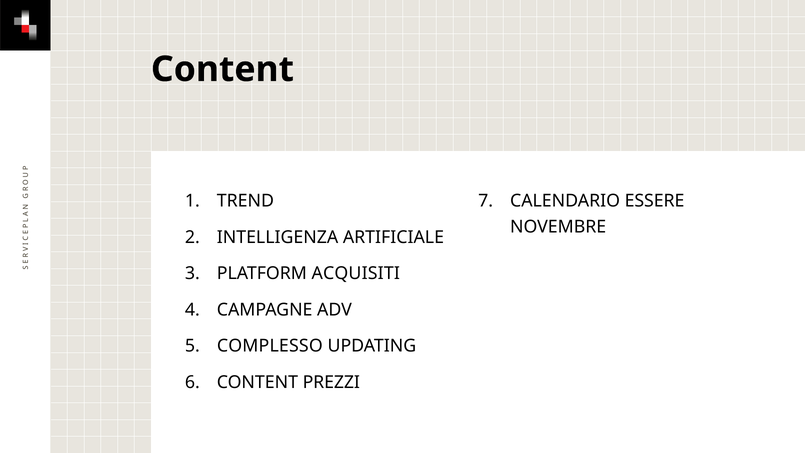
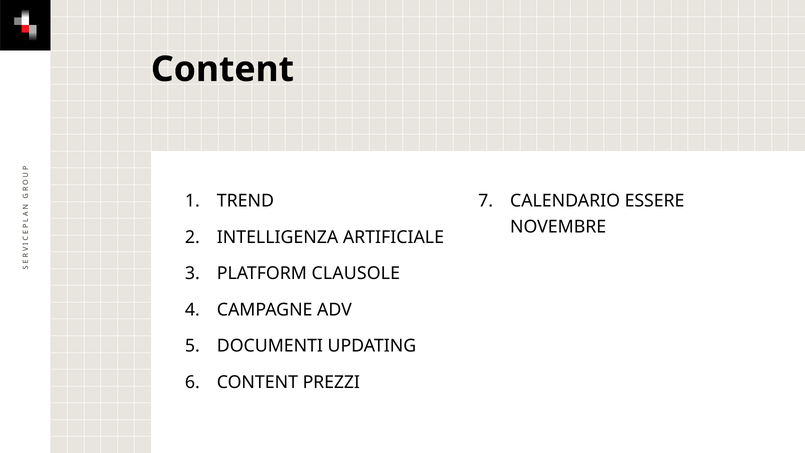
ACQUISITI: ACQUISITI -> CLAUSOLE
COMPLESSO: COMPLESSO -> DOCUMENTI
